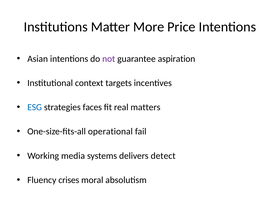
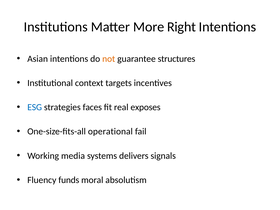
Price: Price -> Right
not colour: purple -> orange
aspiration: aspiration -> structures
matters: matters -> exposes
detect: detect -> signals
crises: crises -> funds
